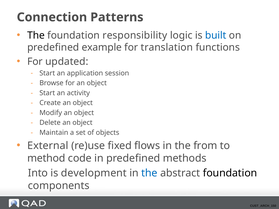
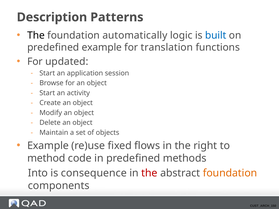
Connection: Connection -> Description
responsibility: responsibility -> automatically
External at (48, 146): External -> Example
from: from -> right
development: development -> consequence
the at (149, 173) colour: blue -> red
foundation at (230, 173) colour: black -> orange
